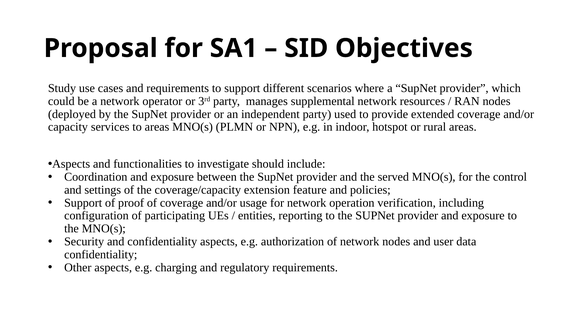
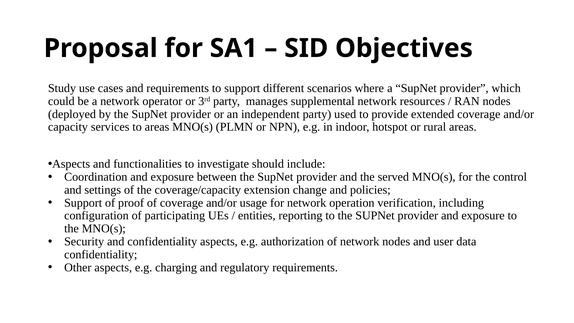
feature: feature -> change
